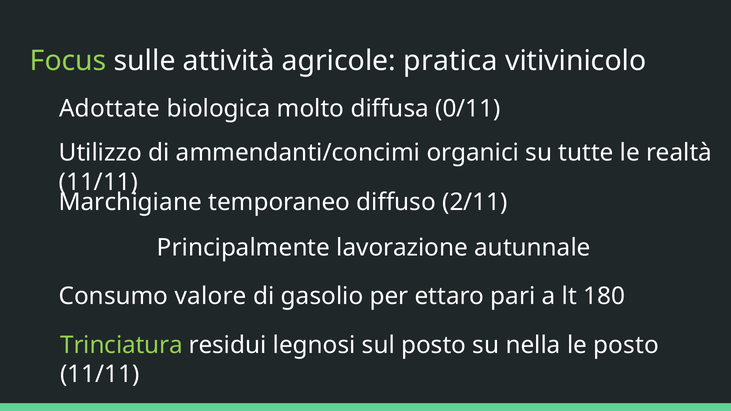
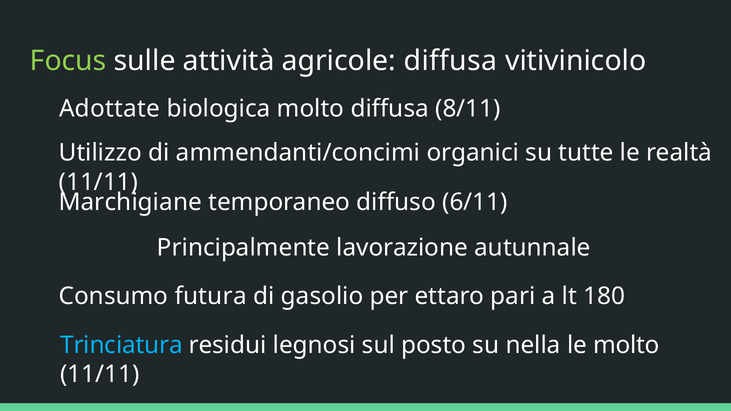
agricole pratica: pratica -> diffusa
0/11: 0/11 -> 8/11
2/11: 2/11 -> 6/11
valore: valore -> futura
Trinciatura colour: light green -> light blue
le posto: posto -> molto
